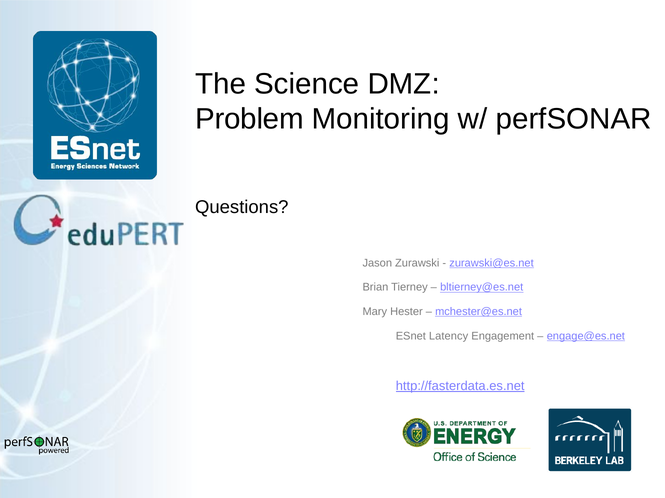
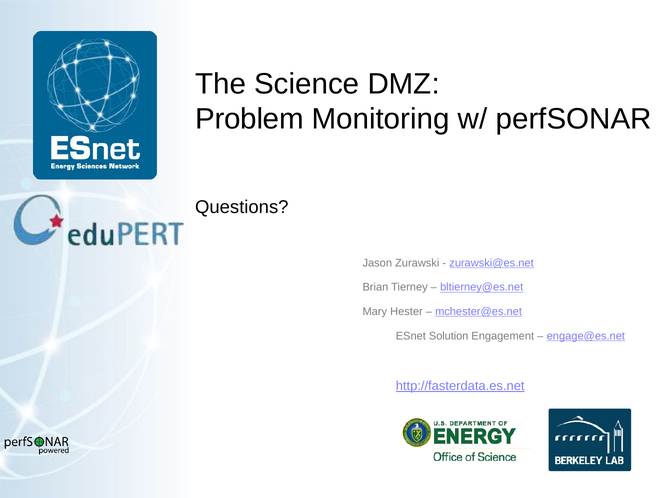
Latency: Latency -> Solution
